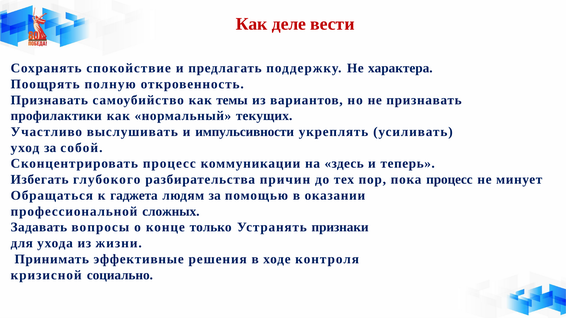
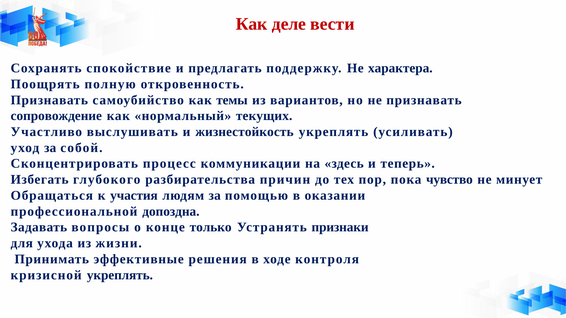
профилактики: профилактики -> сопровождение
импульсивности: импульсивности -> жизнестойкость
пока процесс: процесс -> чувство
гаджета: гаджета -> участия
сложных: сложных -> допоздна
кризисной социально: социально -> укреплять
